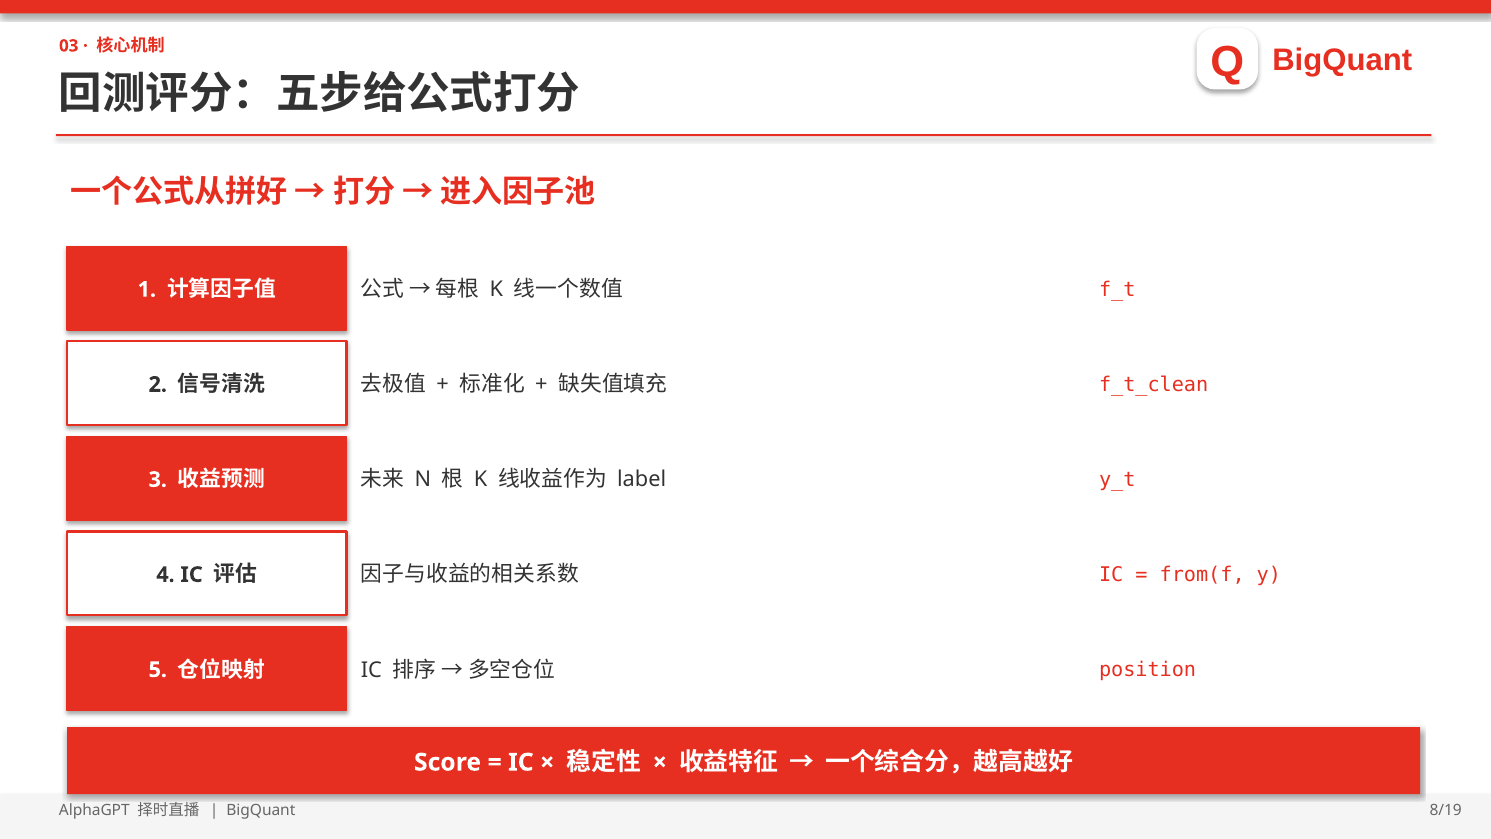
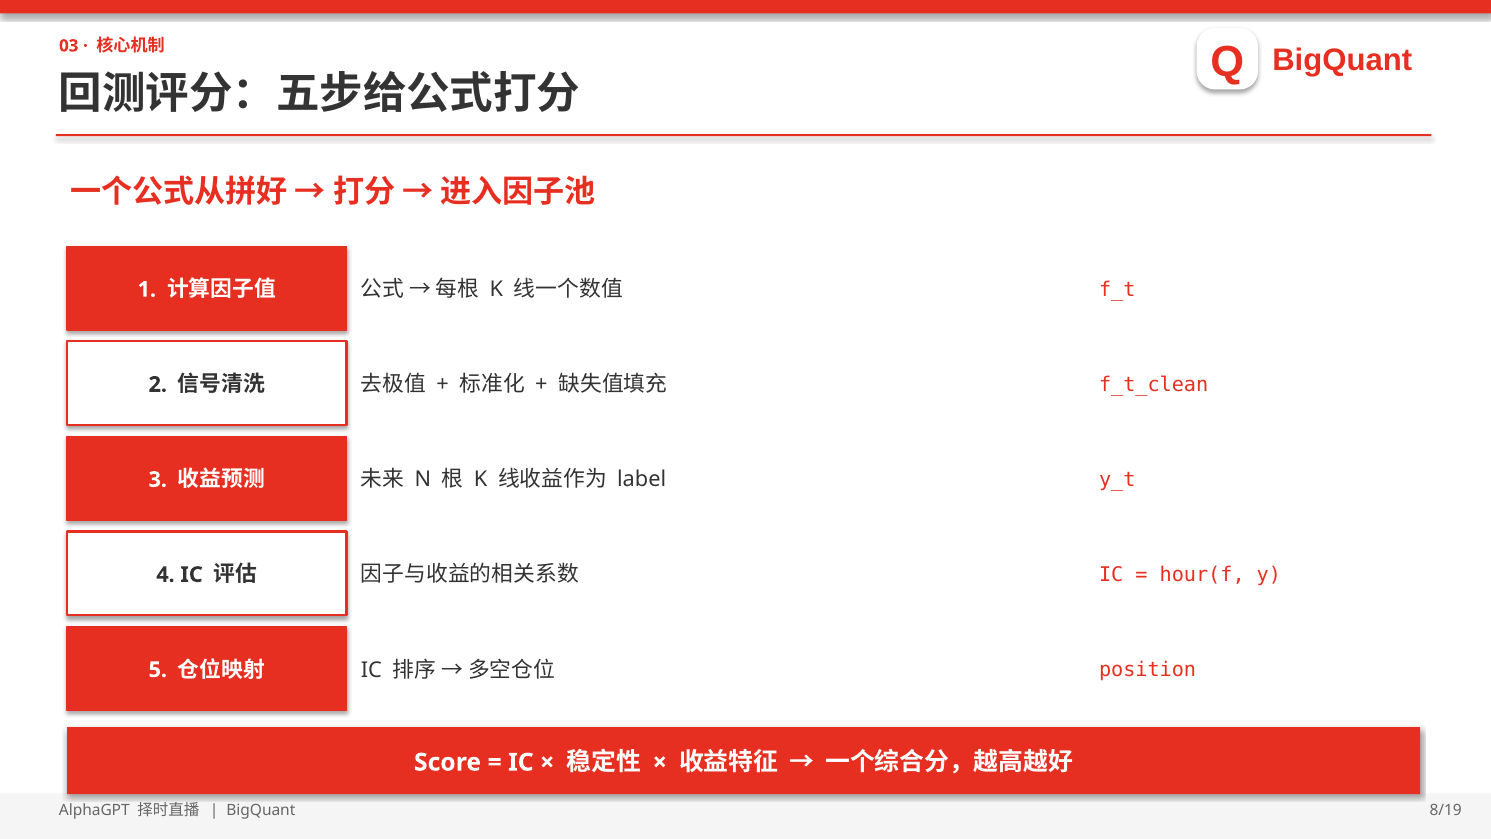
from(f: from(f -> hour(f
